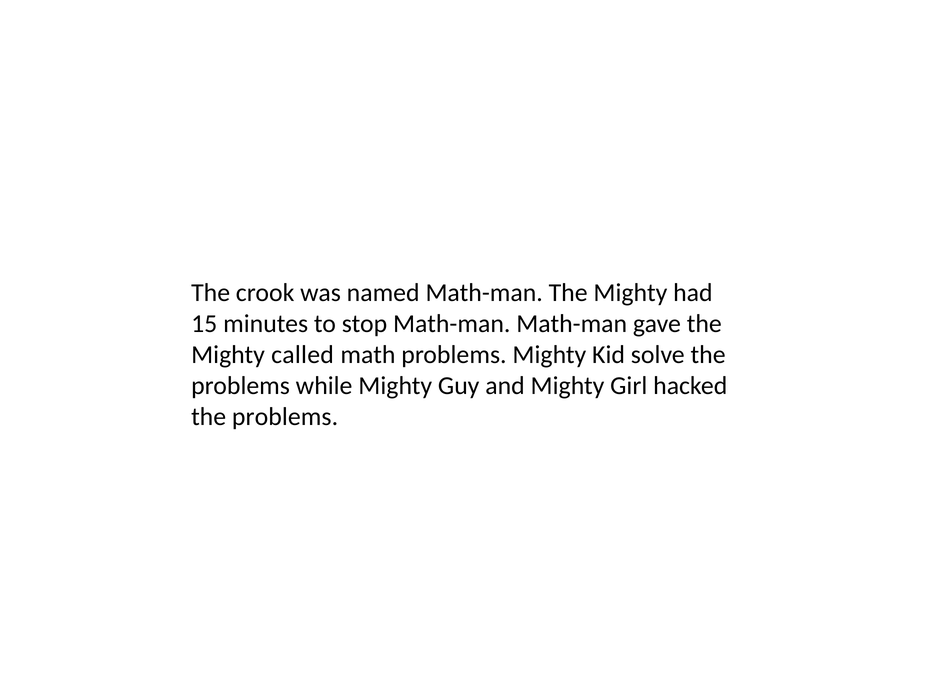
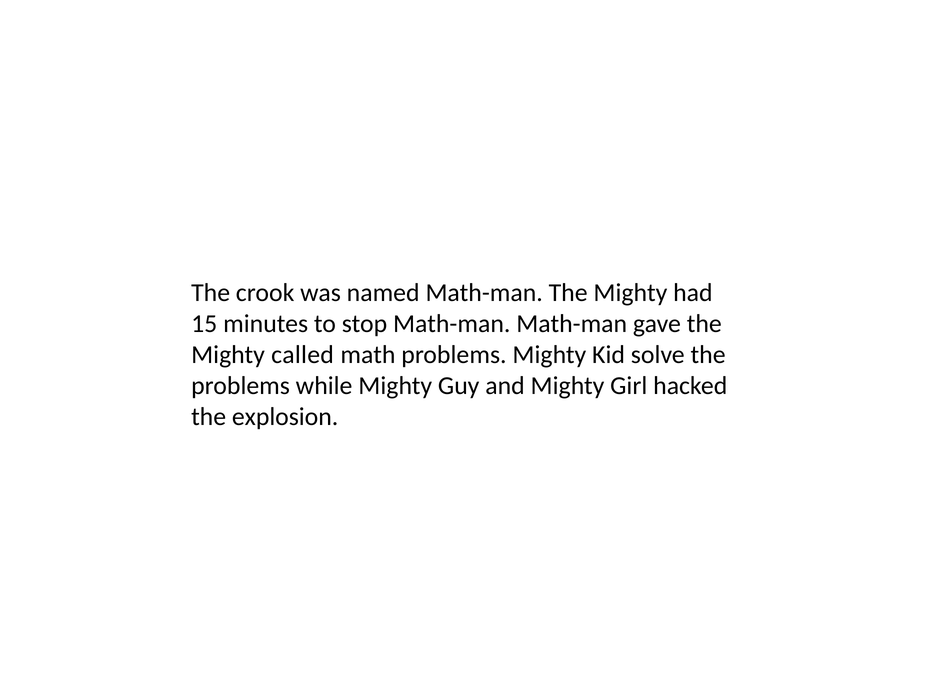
problems at (285, 417): problems -> explosion
